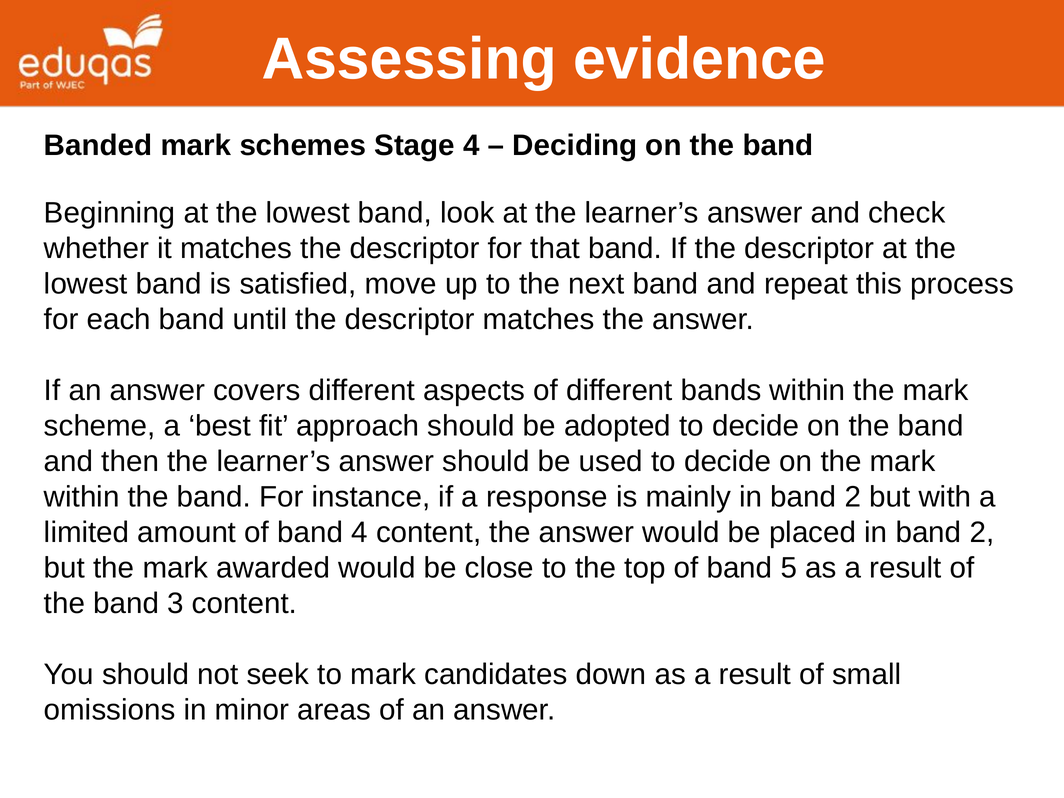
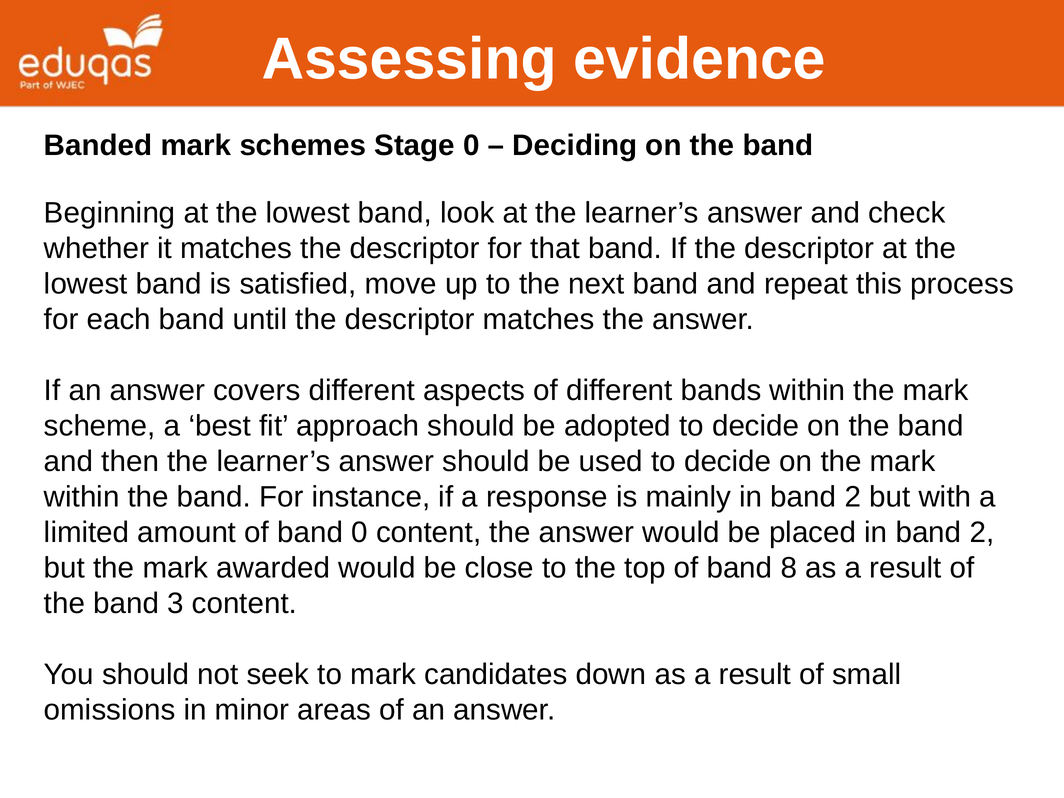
Stage 4: 4 -> 0
band 4: 4 -> 0
5: 5 -> 8
